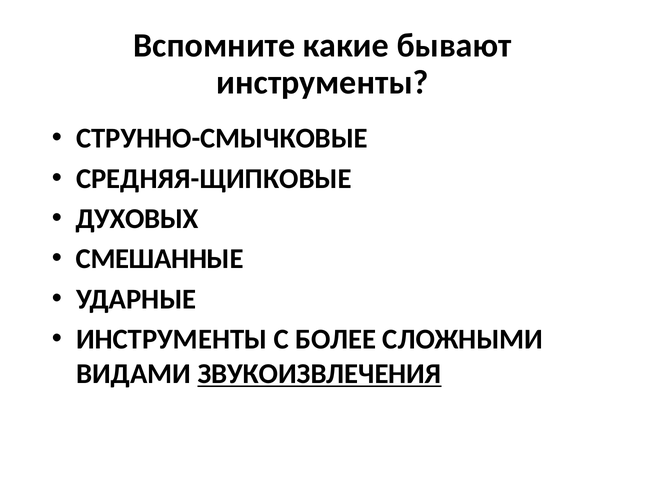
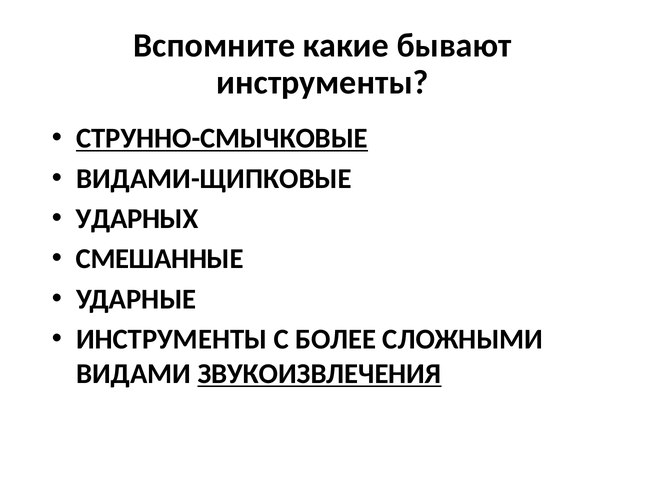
СТРУННО-СМЫЧКОВЫЕ underline: none -> present
СРЕДНЯЯ-ЩИПКОВЫЕ: СРЕДНЯЯ-ЩИПКОВЫЕ -> ВИДАМИ-ЩИПКОВЫЕ
ДУХОВЫХ: ДУХОВЫХ -> УДАРНЫХ
